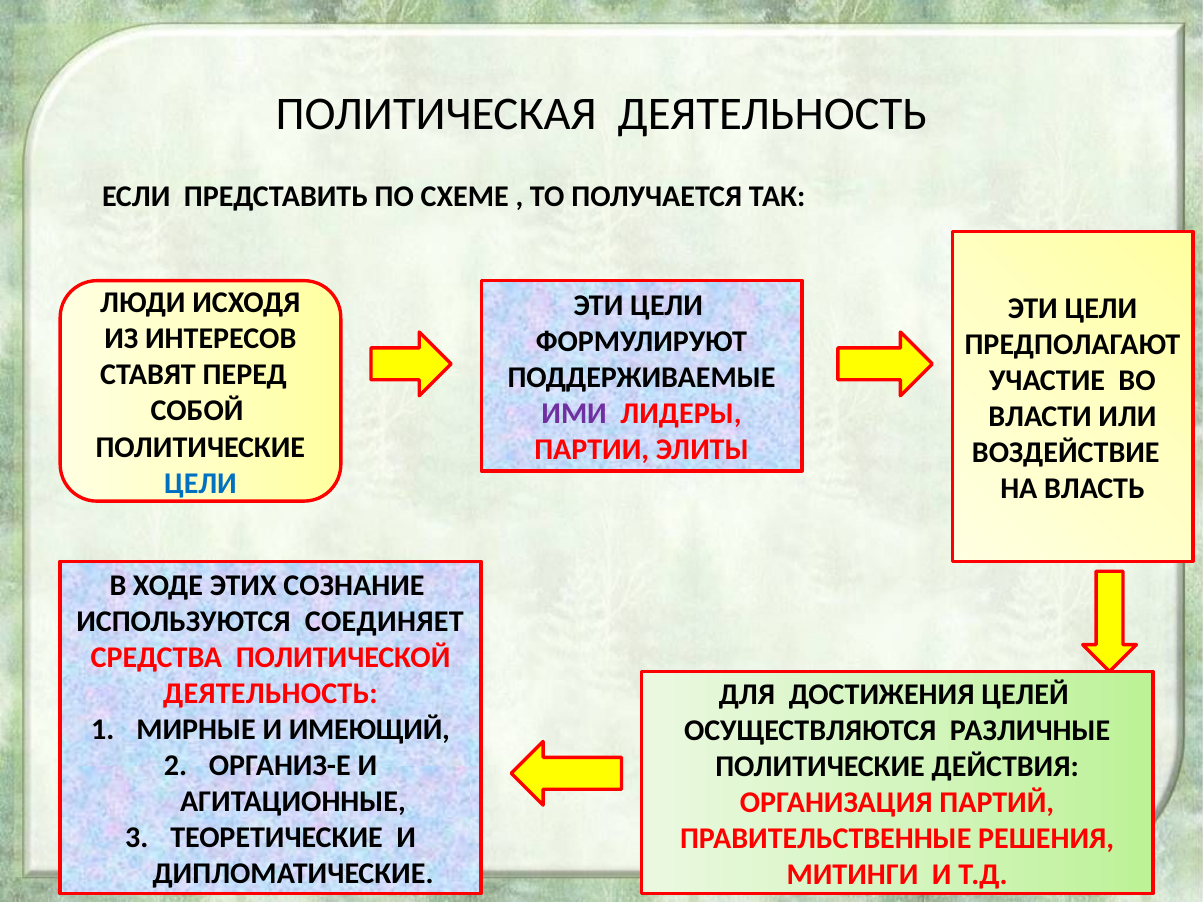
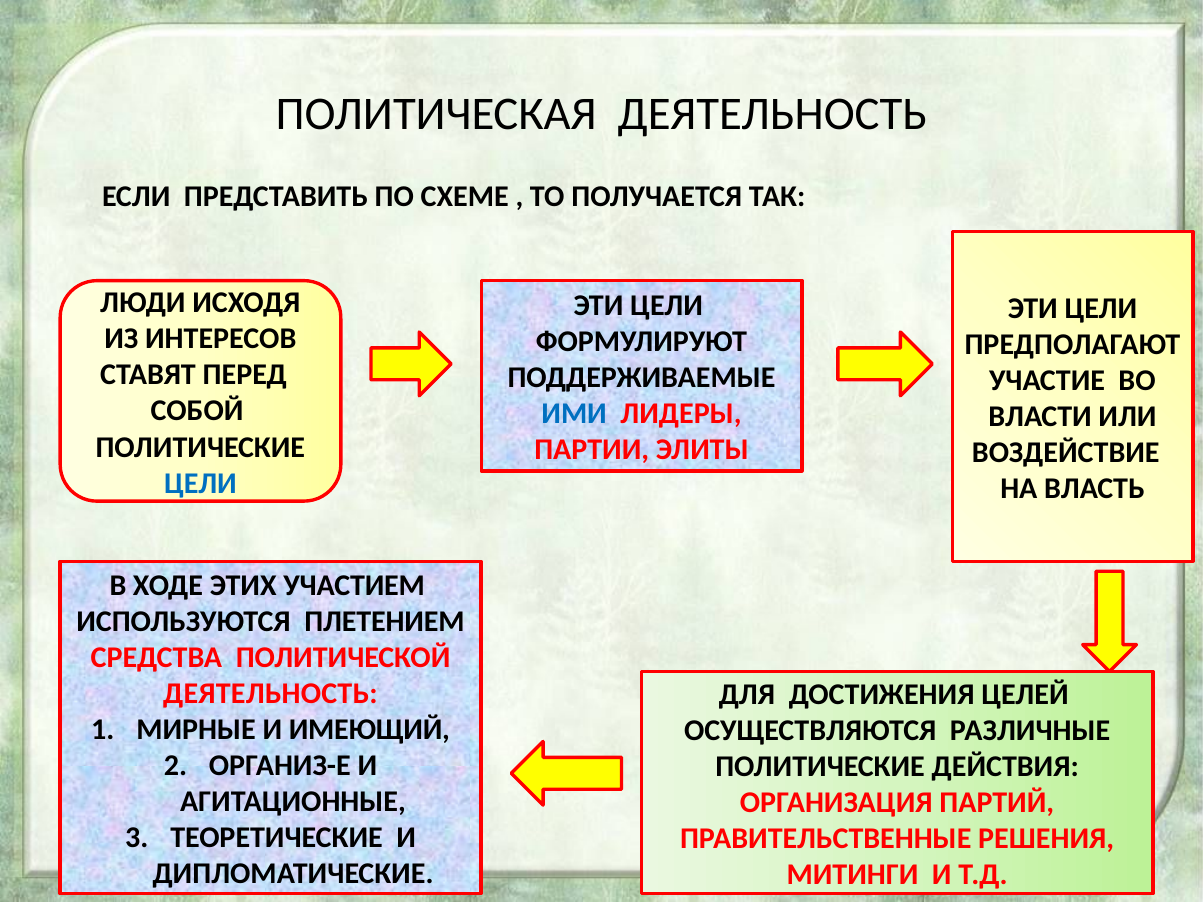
ИМИ colour: purple -> blue
СОЗНАНИЕ: СОЗНАНИЕ -> УЧАСТИЕМ
СОЕДИНЯЕТ: СОЕДИНЯЕТ -> ПЛЕТЕНИЕМ
